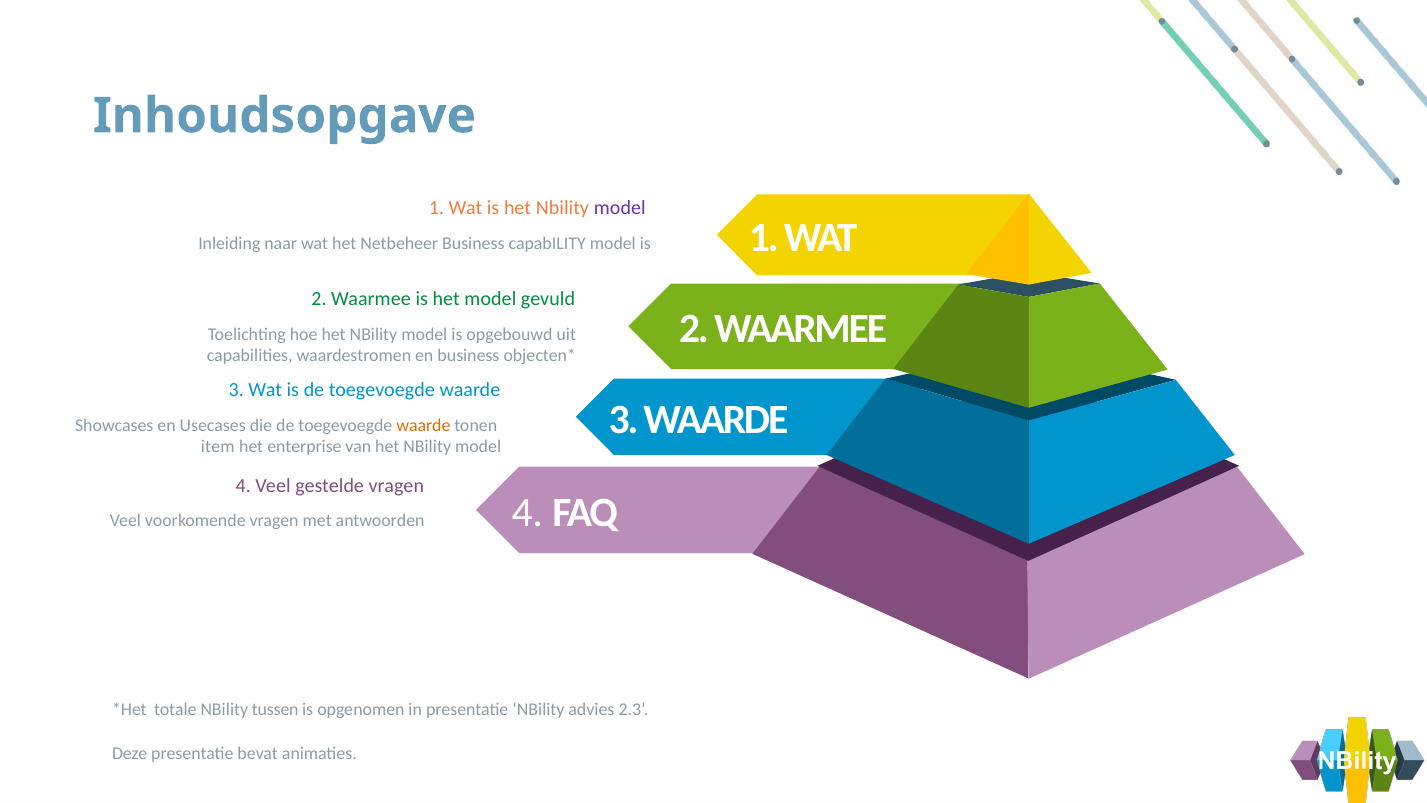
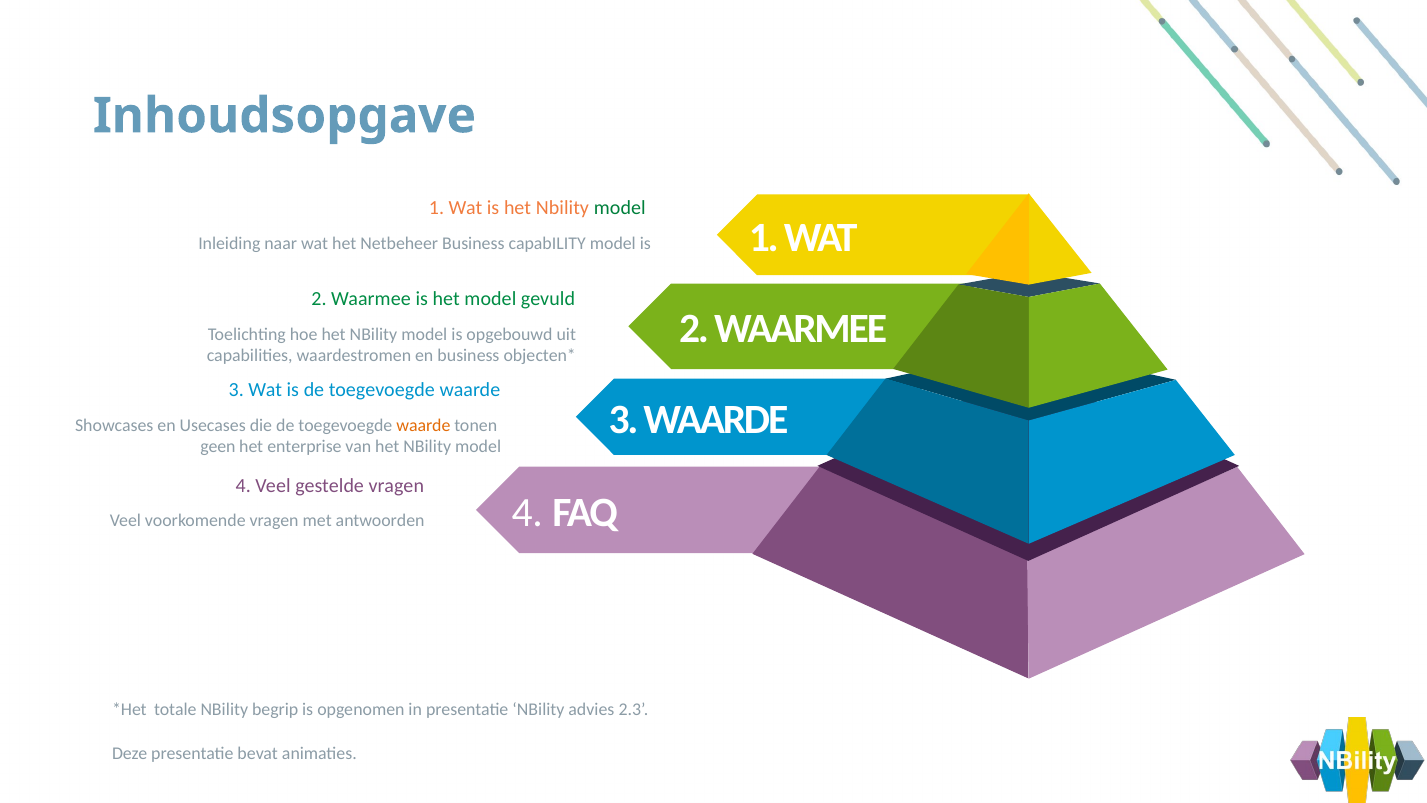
model at (620, 208) colour: purple -> green
item: item -> geen
tussen: tussen -> begrip
